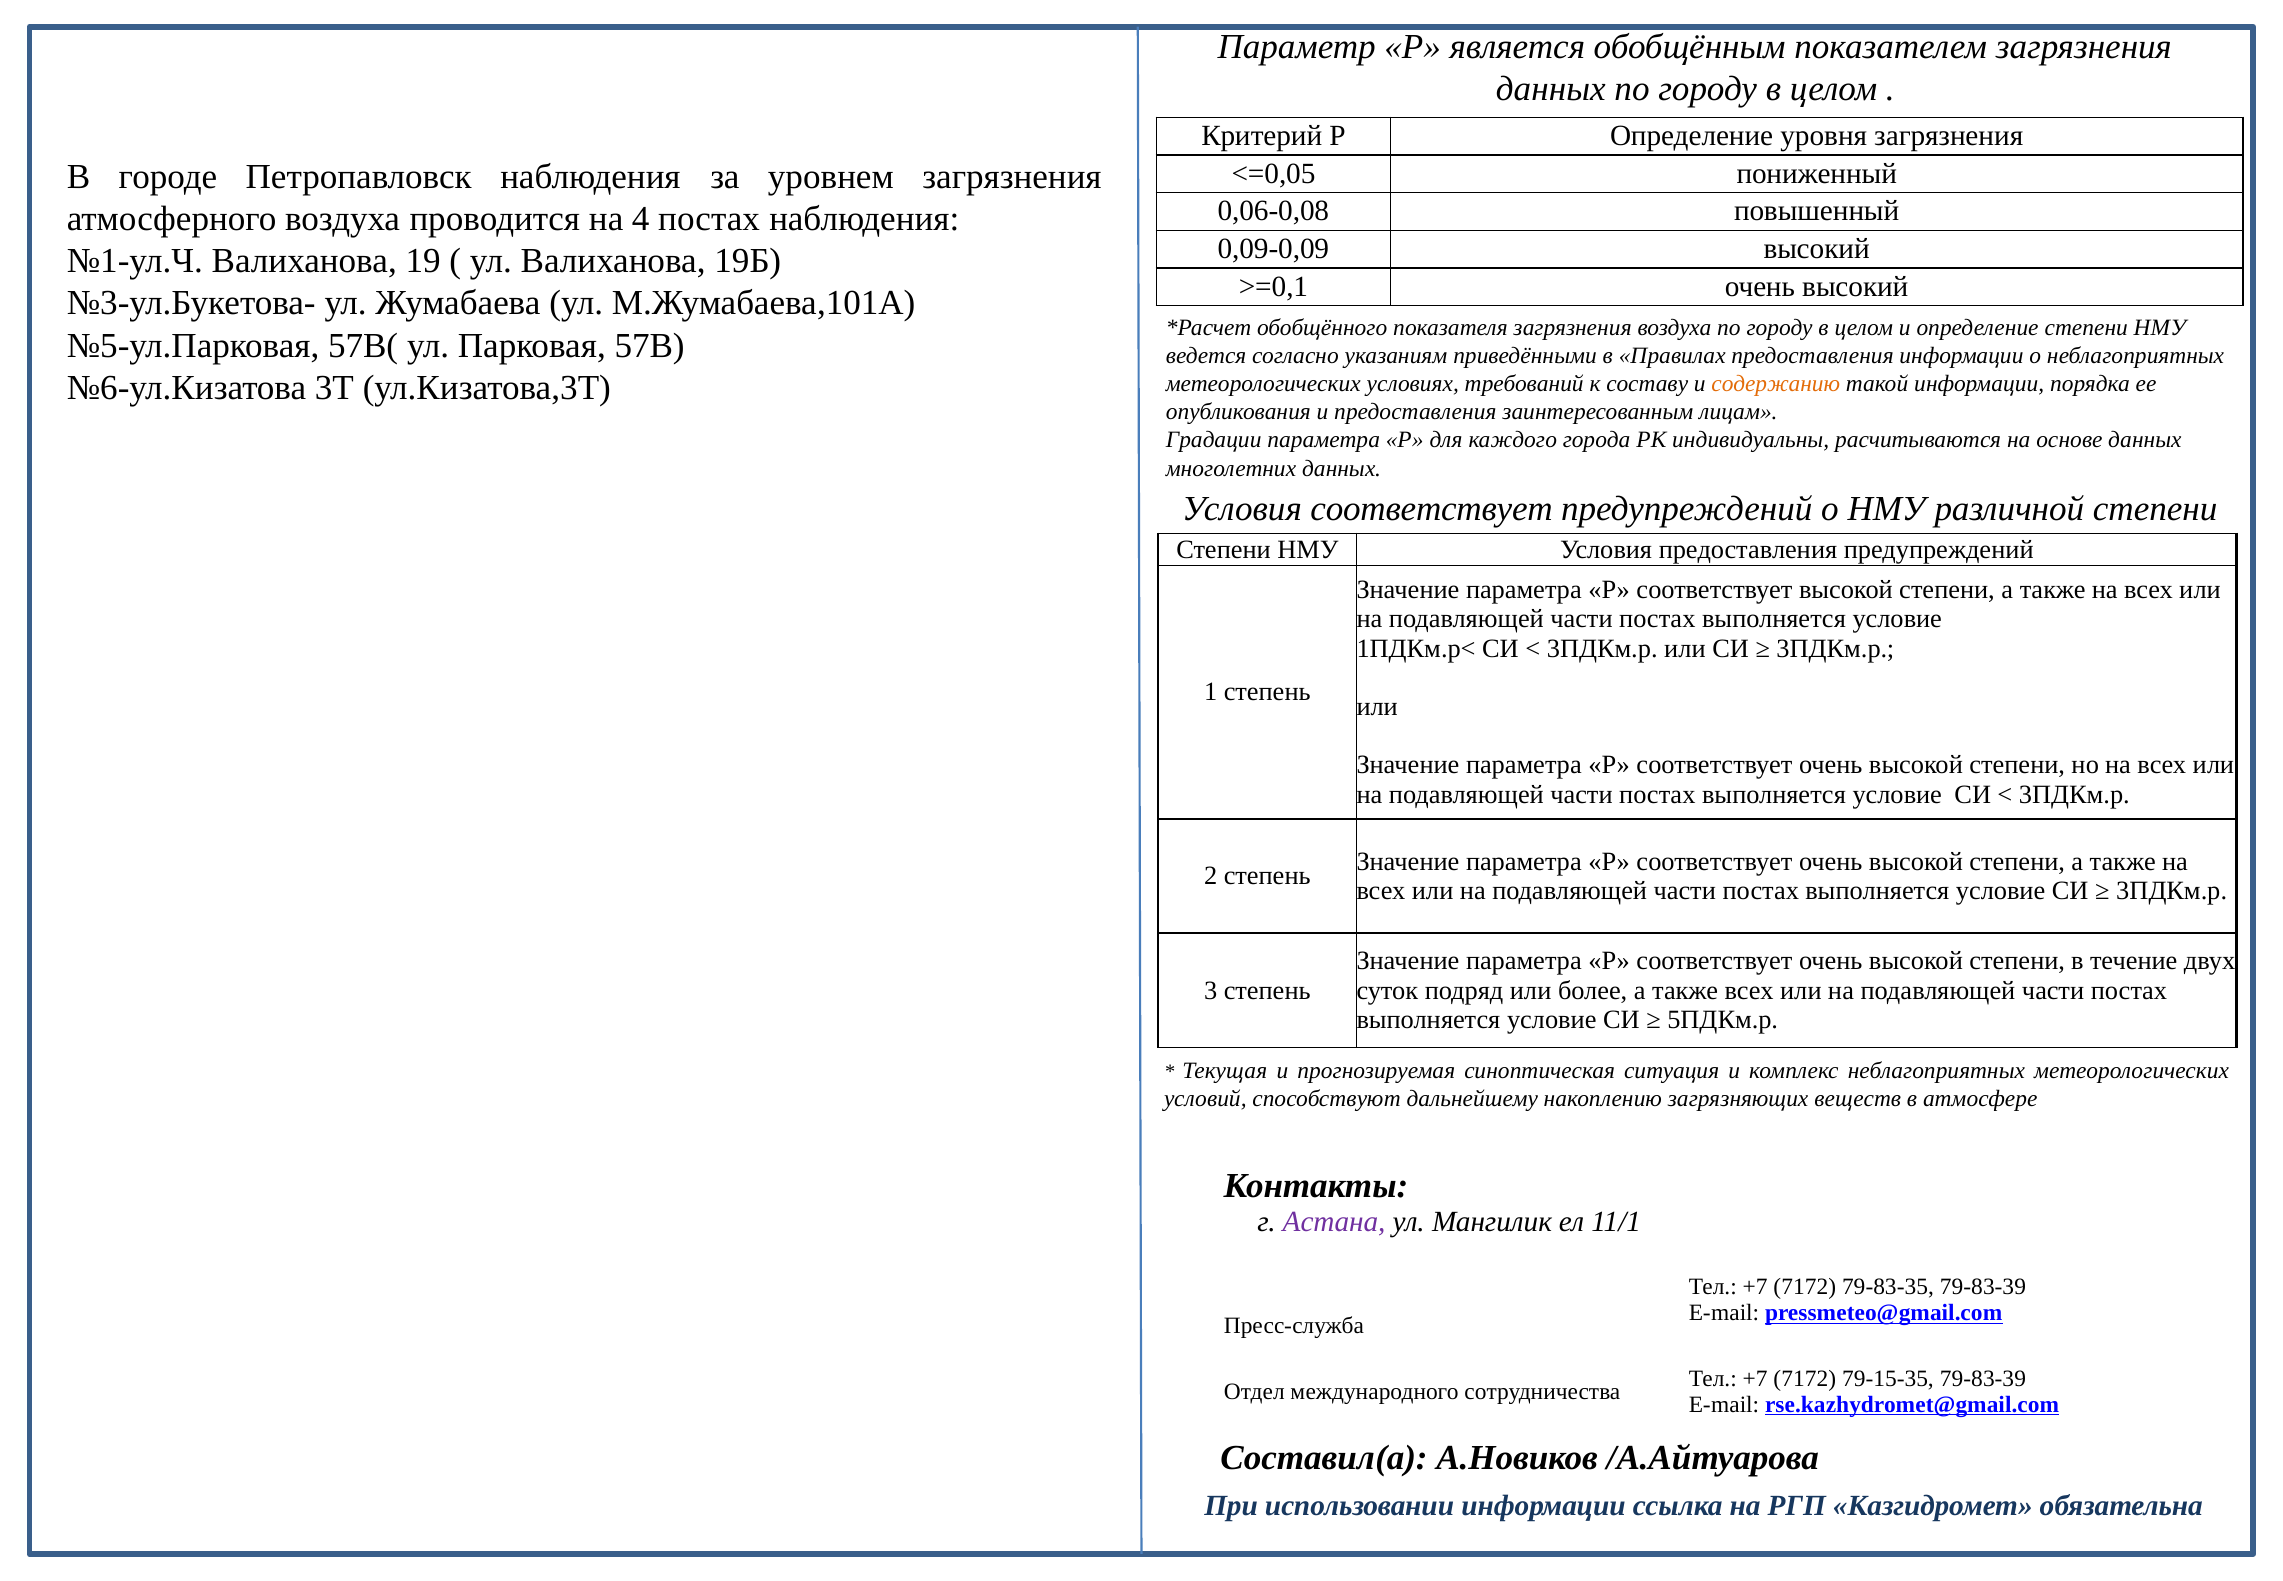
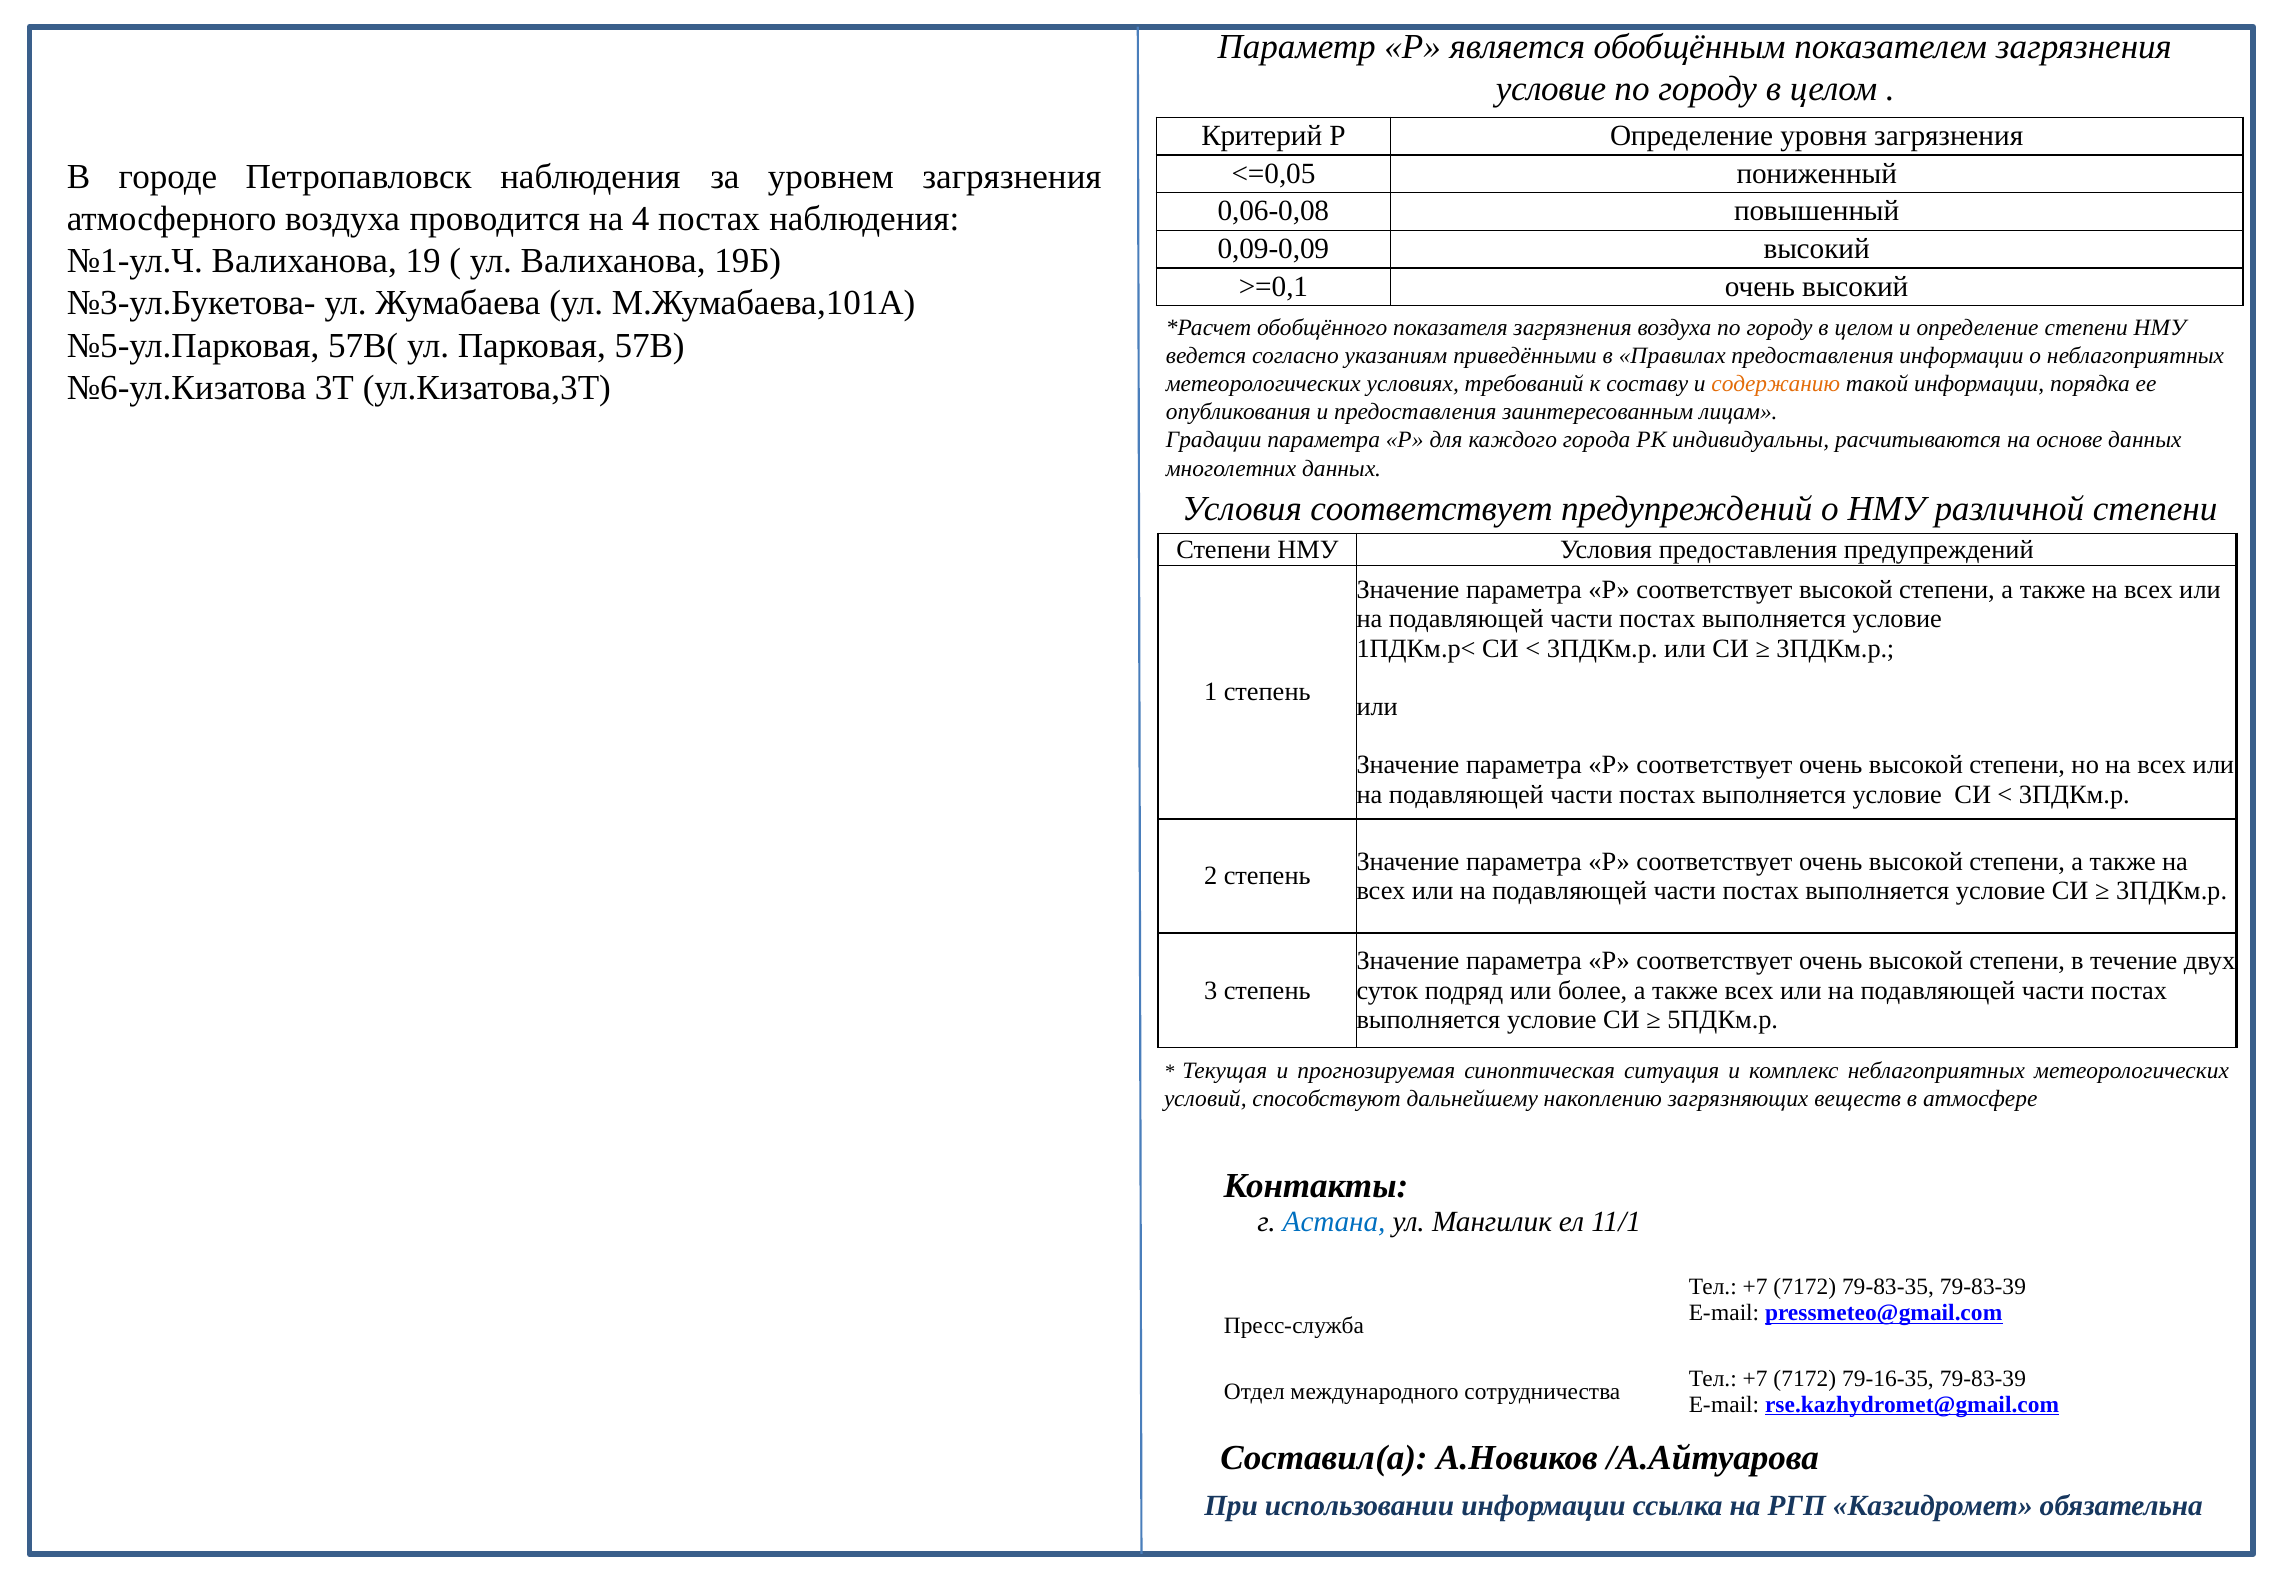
данных at (1551, 89): данных -> условие
Астана colour: purple -> blue
79-15-35: 79-15-35 -> 79-16-35
